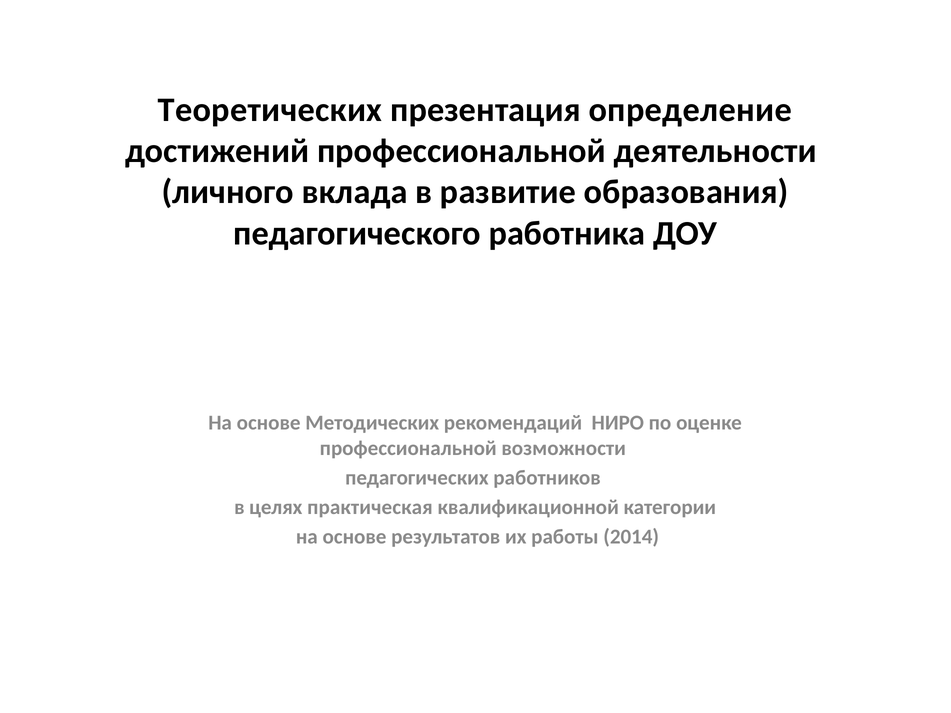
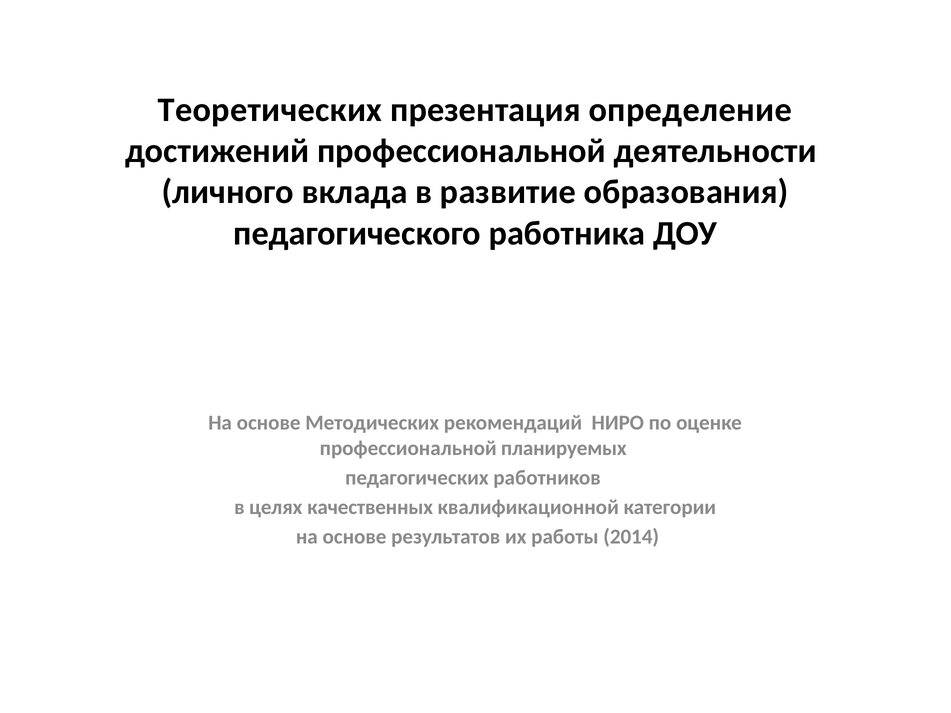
возможности: возможности -> планируемых
практическая: практическая -> качественных
